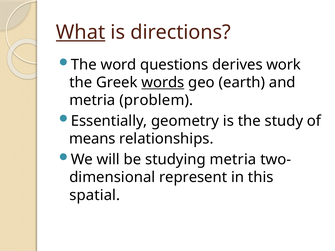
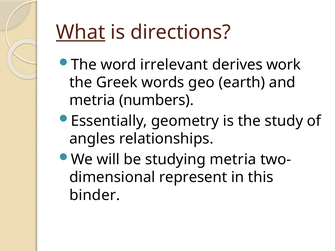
questions: questions -> irrelevant
words underline: present -> none
problem: problem -> numbers
means: means -> angles
spatial: spatial -> binder
